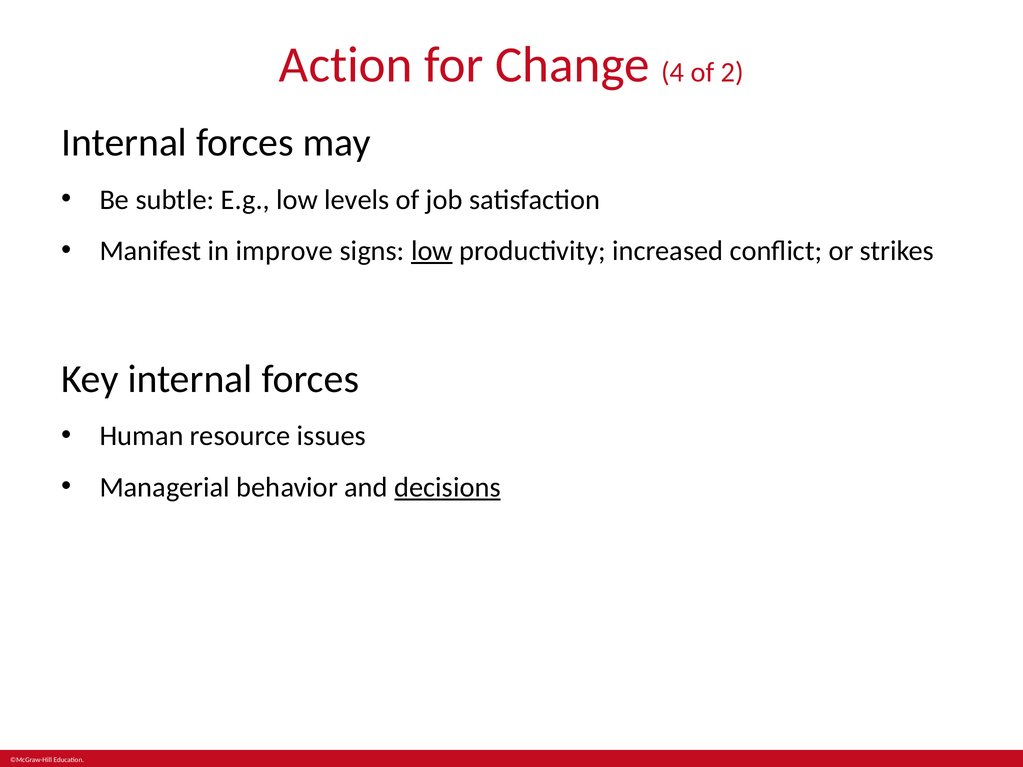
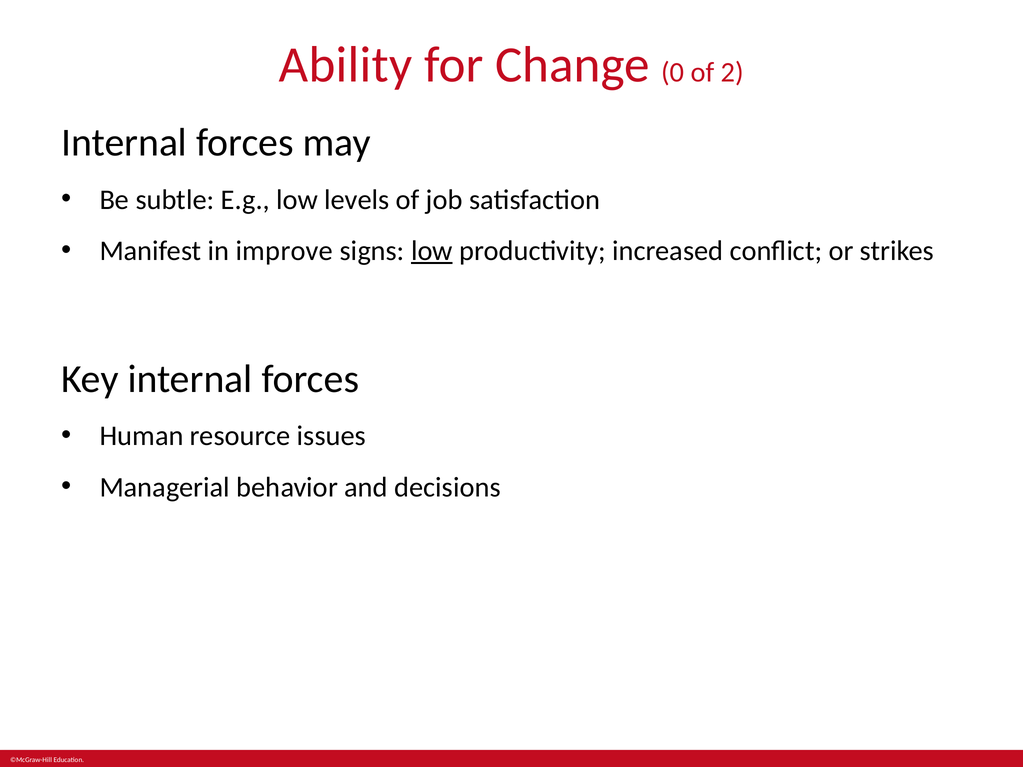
Action: Action -> Ability
4: 4 -> 0
decisions underline: present -> none
